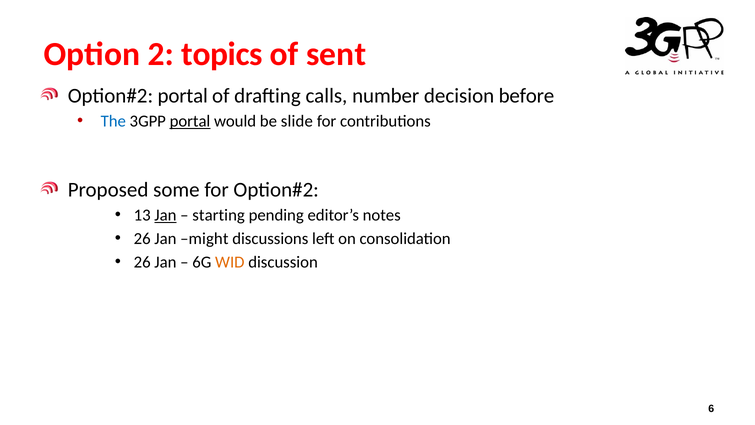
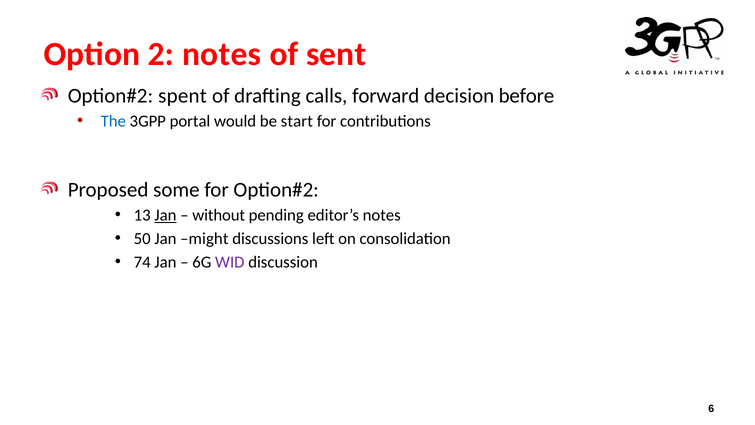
2 topics: topics -> notes
portal at (183, 96): portal -> spent
number: number -> forward
portal at (190, 121) underline: present -> none
slide: slide -> start
starting: starting -> without
26 at (142, 239): 26 -> 50
26 at (142, 262): 26 -> 74
WID colour: orange -> purple
